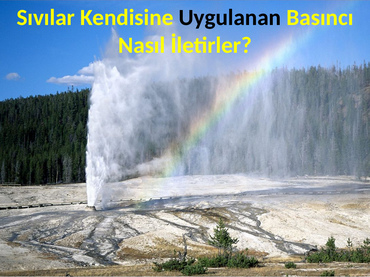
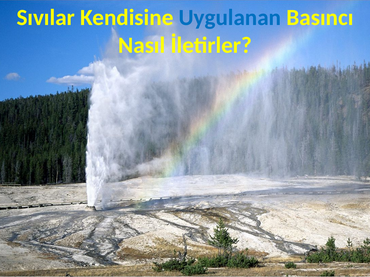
Uygulanan colour: black -> blue
